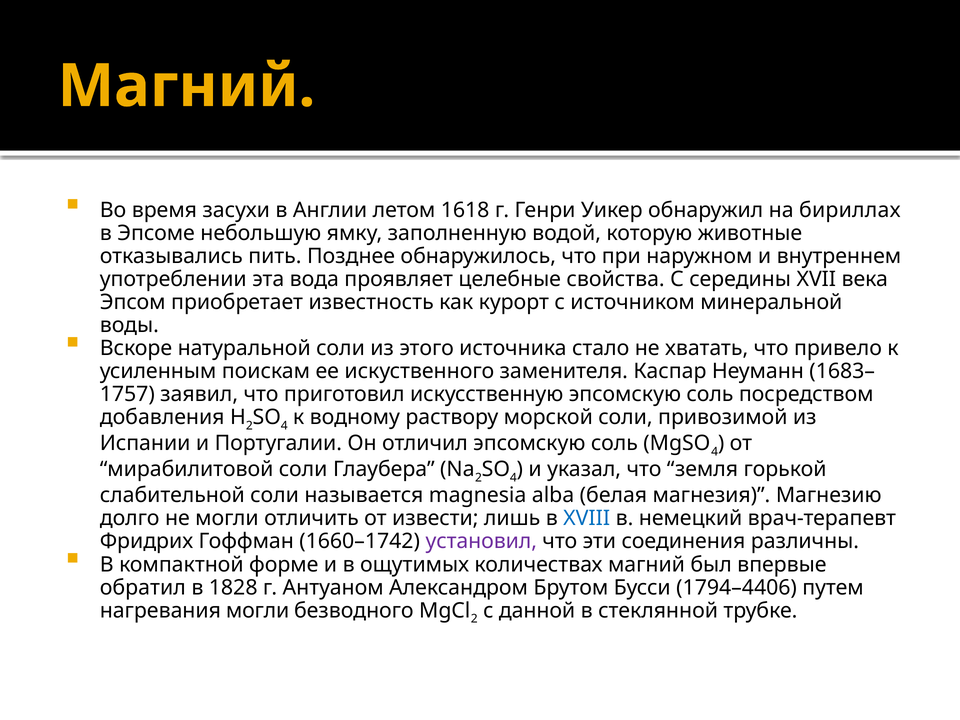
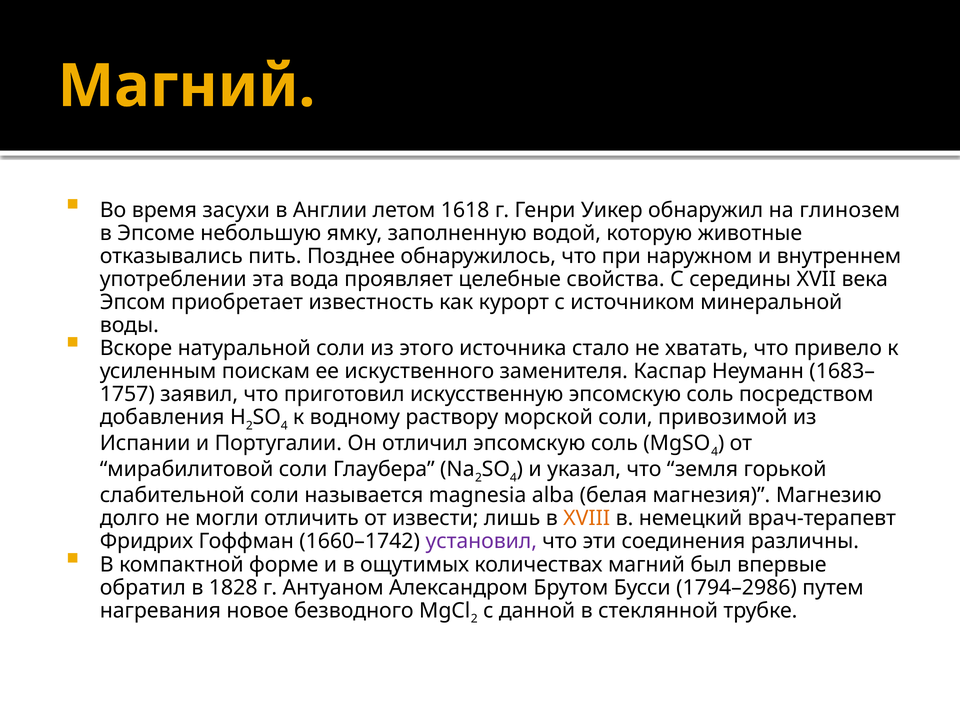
бириллах: бириллах -> глинозем
XVIII colour: blue -> orange
1794–4406: 1794–4406 -> 1794–2986
нагревания могли: могли -> новое
